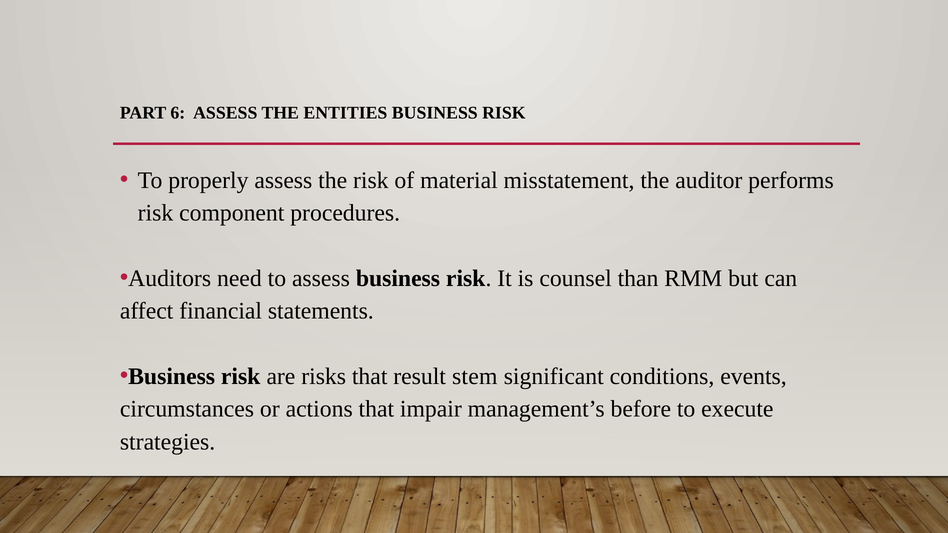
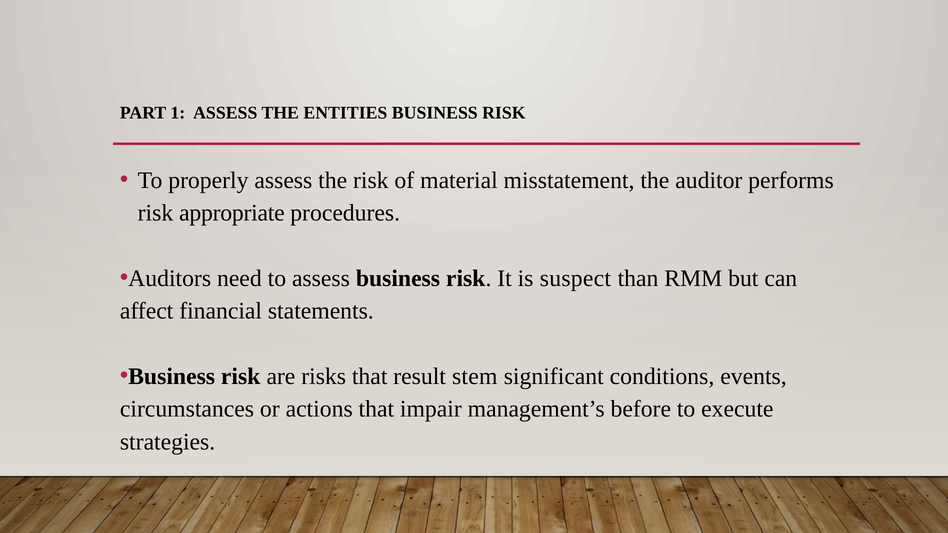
6: 6 -> 1
component: component -> appropriate
counsel: counsel -> suspect
